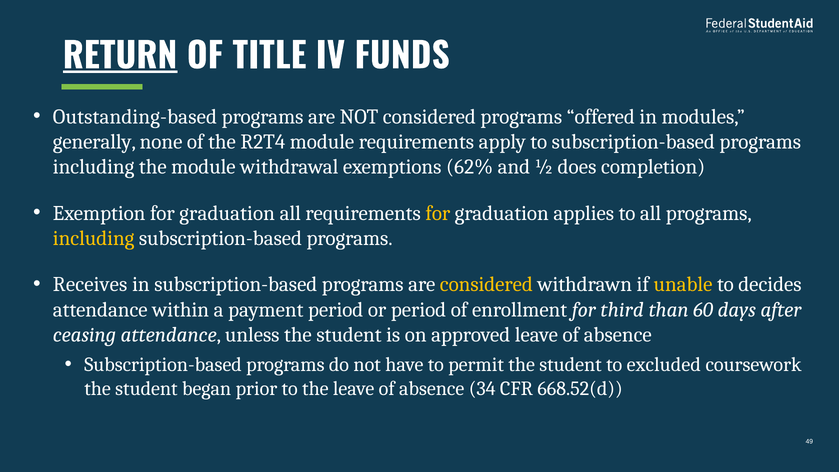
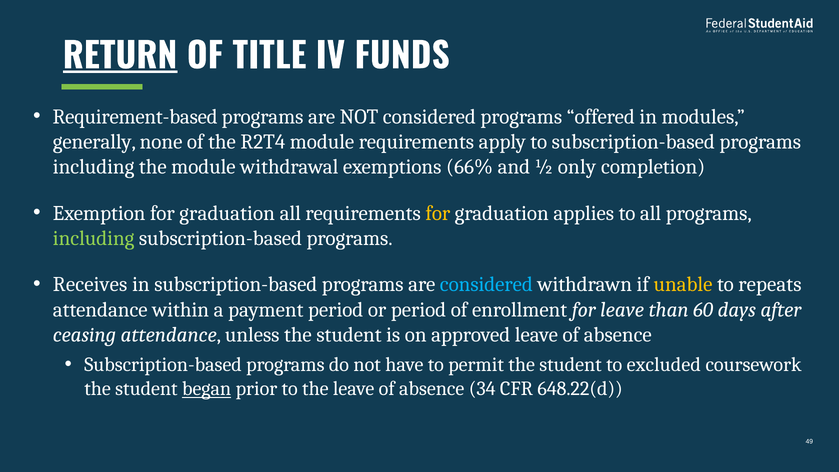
Outstanding-based: Outstanding-based -> Requirement-based
62%: 62% -> 66%
does: does -> only
including at (94, 238) colour: yellow -> light green
considered at (486, 284) colour: yellow -> light blue
decides: decides -> repeats
for third: third -> leave
began underline: none -> present
668.52(d: 668.52(d -> 648.22(d
